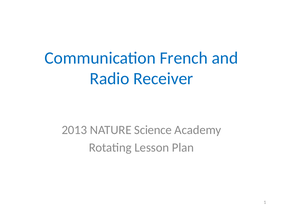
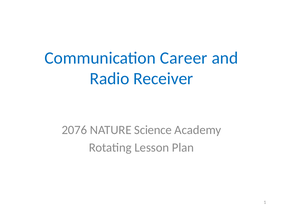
French: French -> Career
2013: 2013 -> 2076
